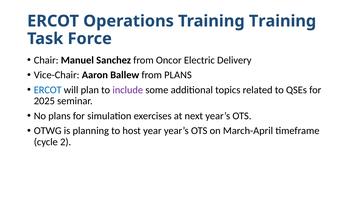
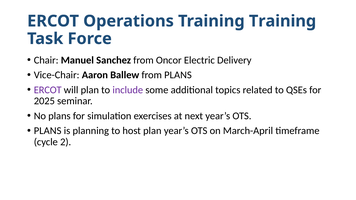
ERCOT at (48, 90) colour: blue -> purple
OTWG at (48, 131): OTWG -> PLANS
host year: year -> plan
